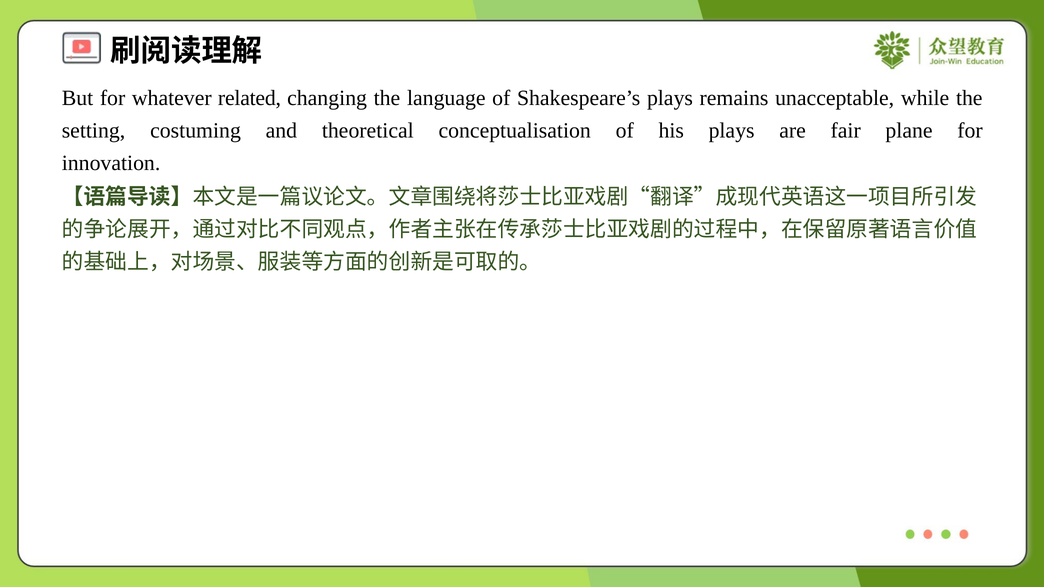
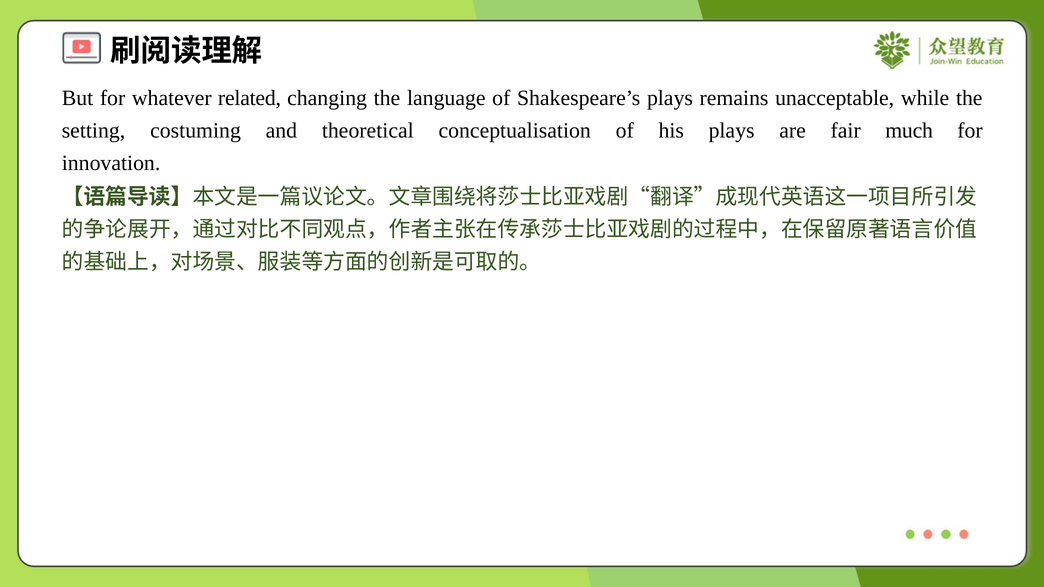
plane: plane -> much
